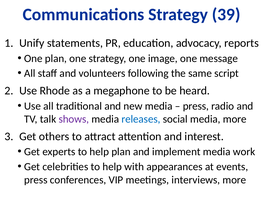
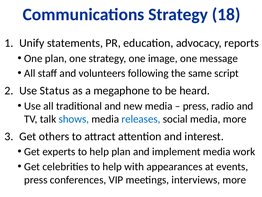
39: 39 -> 18
Rhode: Rhode -> Status
shows colour: purple -> blue
